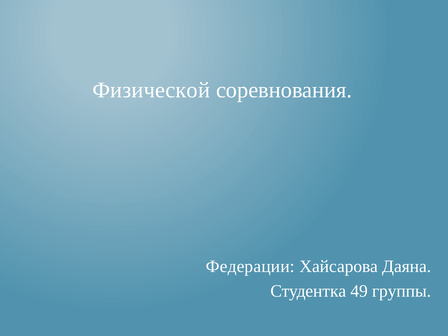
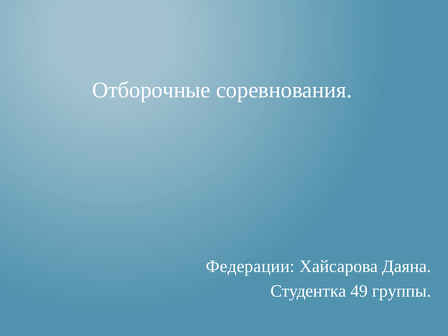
Физической: Физической -> Отборочные
